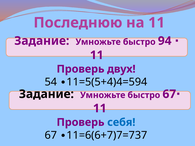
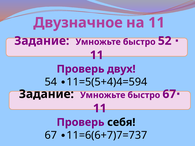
Последнюю: Последнюю -> Двузначное
94: 94 -> 52
себя colour: blue -> black
